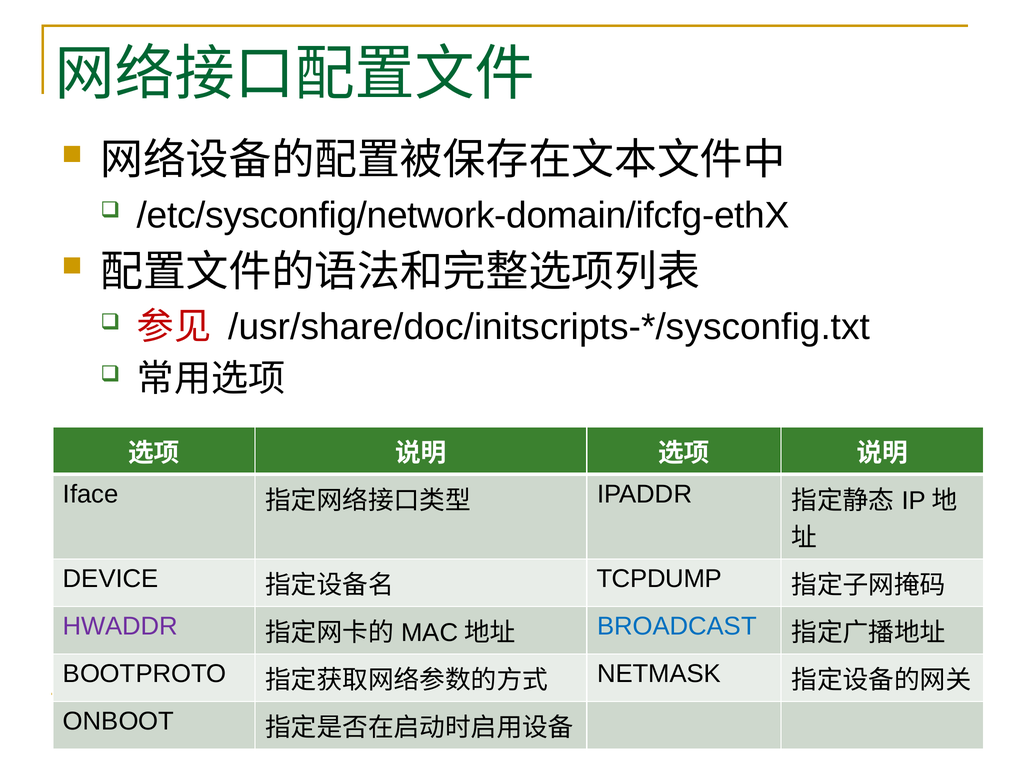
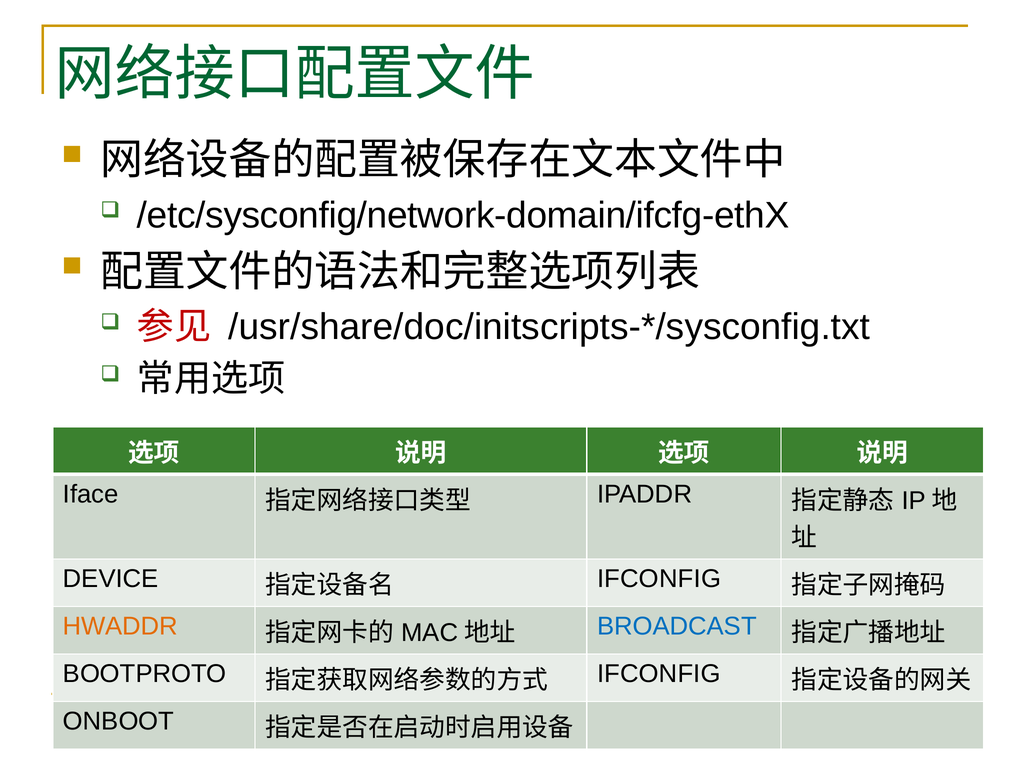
TCPDUMP at (659, 579): TCPDUMP -> IFCONFIG
HWADDR colour: purple -> orange
NETMASK at (659, 674): NETMASK -> IFCONFIG
